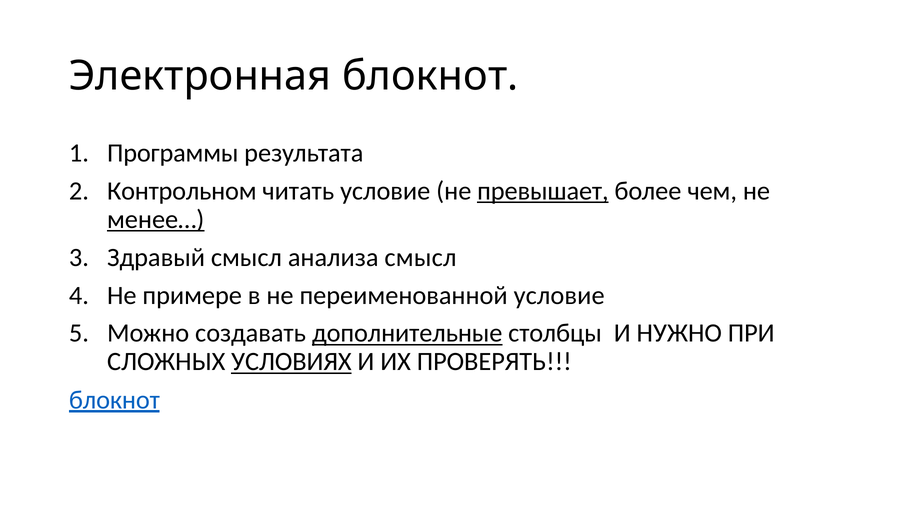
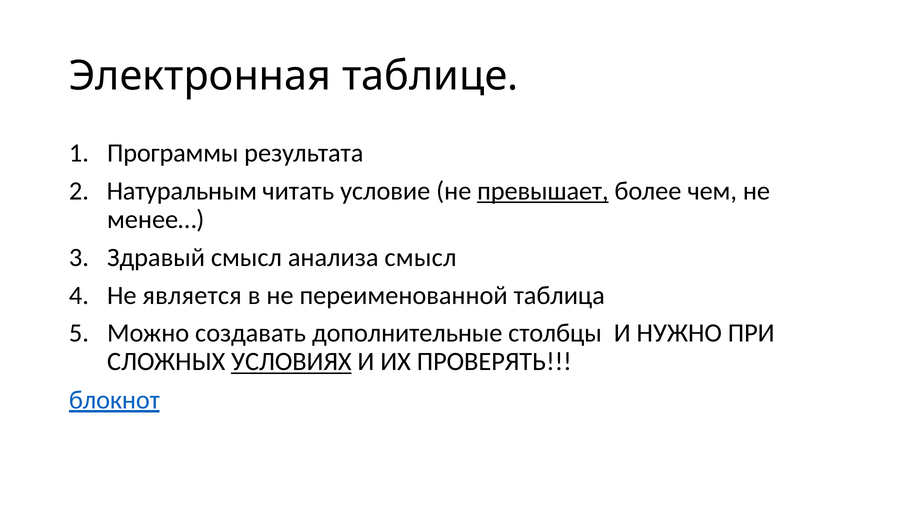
Электронная блокнот: блокнот -> таблице
Контрольном: Контрольном -> Натуральным
менее… underline: present -> none
примере: примере -> является
переименованной условие: условие -> таблица
дополнительные underline: present -> none
